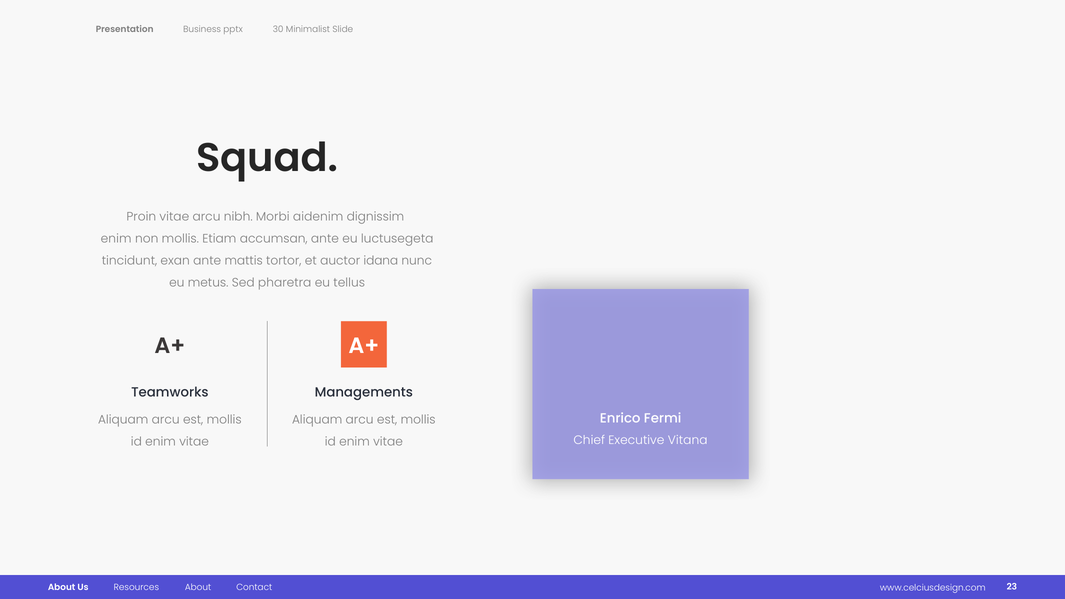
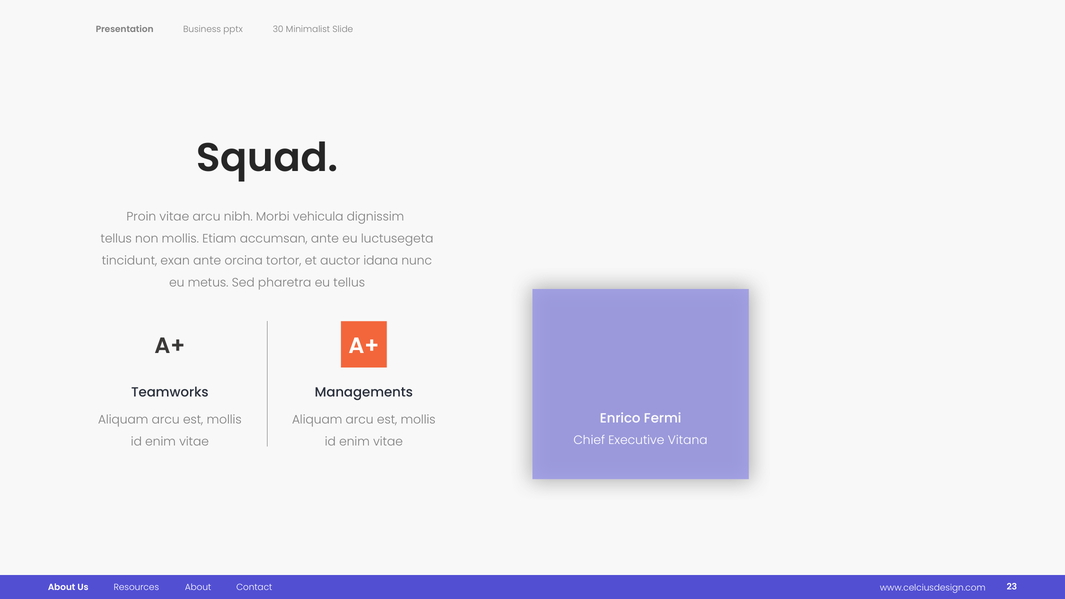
aidenim: aidenim -> vehicula
enim at (116, 239): enim -> tellus
mattis: mattis -> orcina
